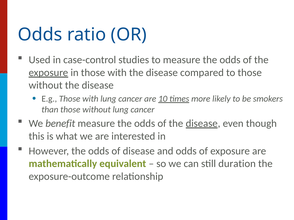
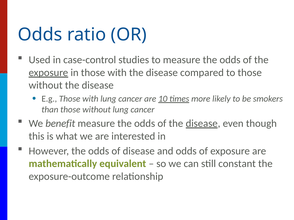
duration: duration -> constant
